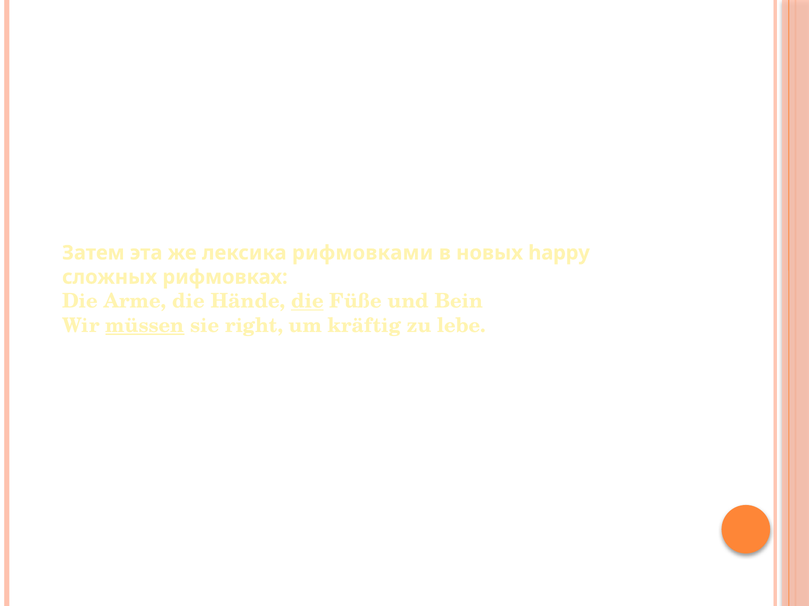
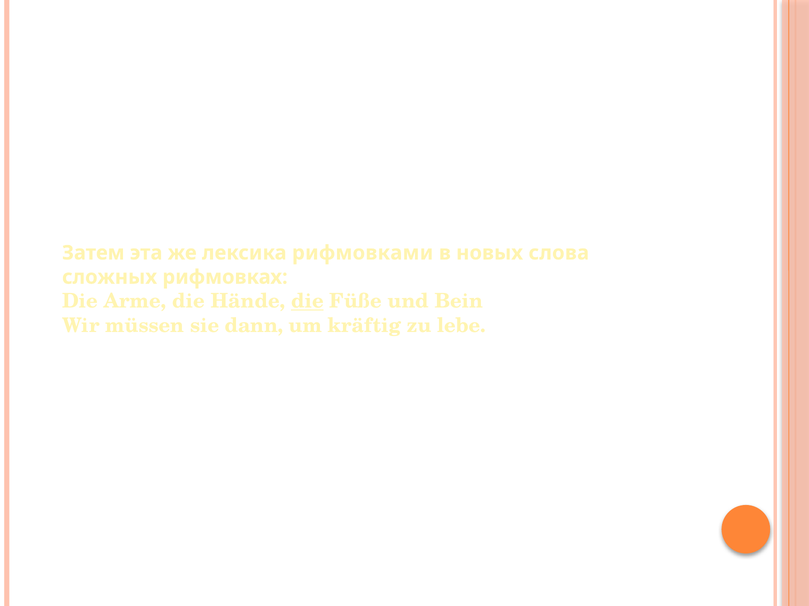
happy: happy -> слова
müssen underline: present -> none
right: right -> dann
